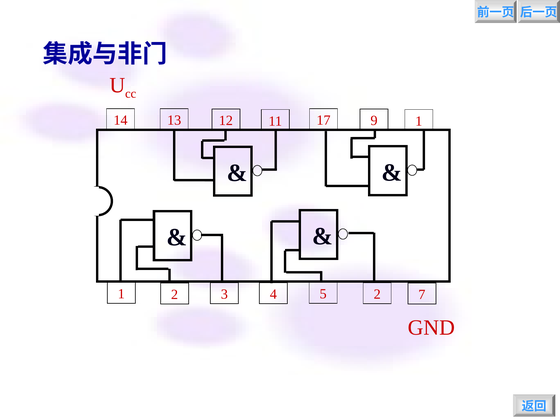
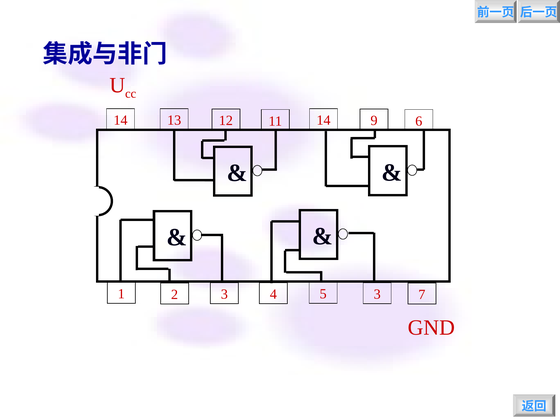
11 17: 17 -> 14
9 1: 1 -> 6
3 2: 2 -> 3
